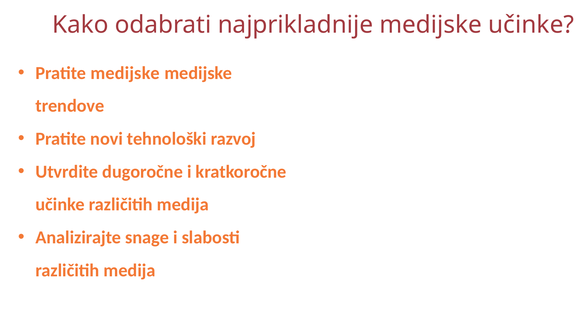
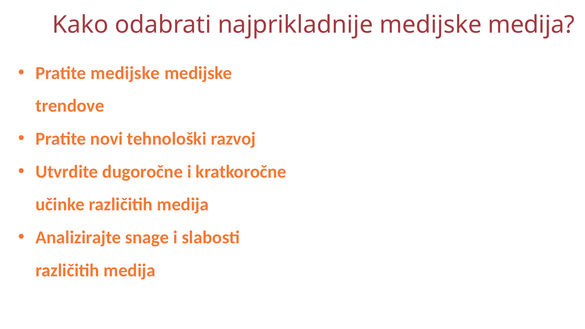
medijske učinke: učinke -> medija
